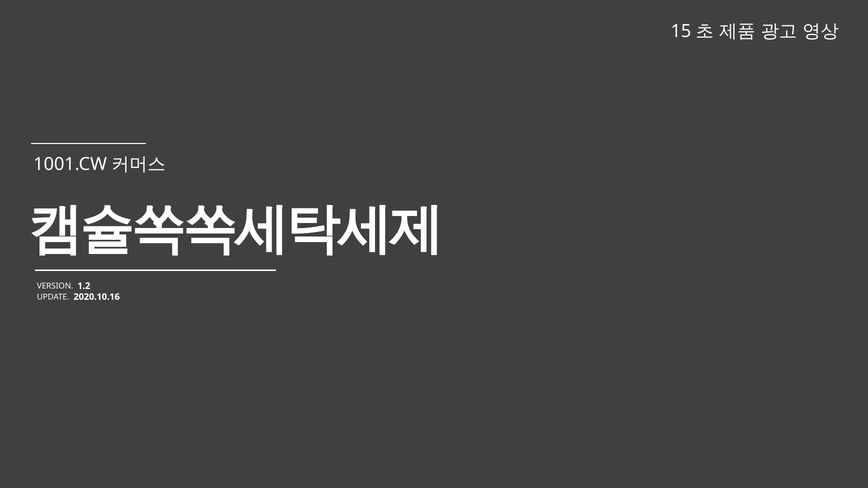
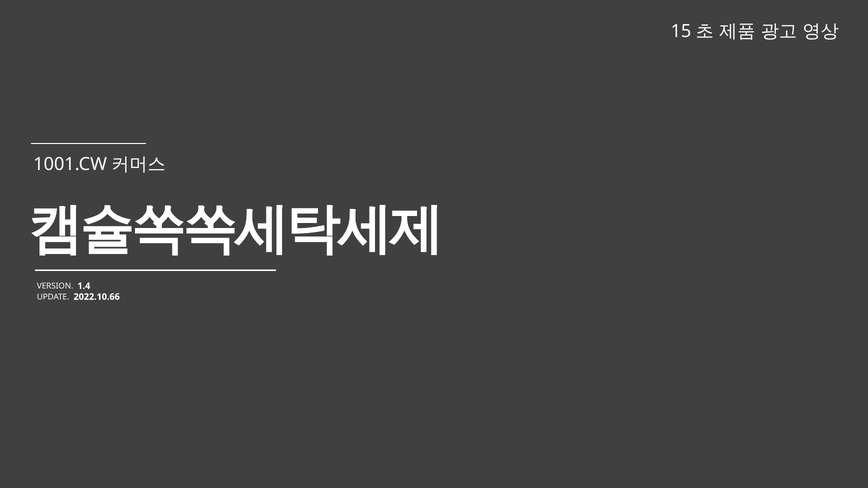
1.2: 1.2 -> 1.4
2020.10.16: 2020.10.16 -> 2022.10.66
